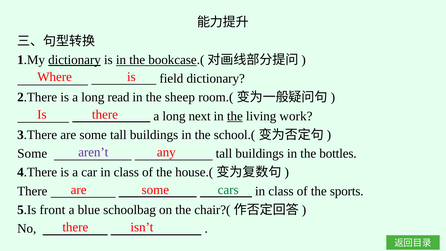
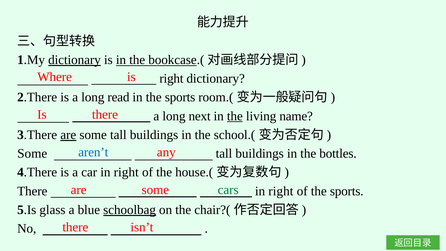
field at (171, 79): field -> right
in the sheep: sheep -> sports
work: work -> name
are at (68, 135) underline: none -> present
aren’t colour: purple -> blue
car in class: class -> right
There in class: class -> right
front: front -> glass
schoolbag underline: none -> present
